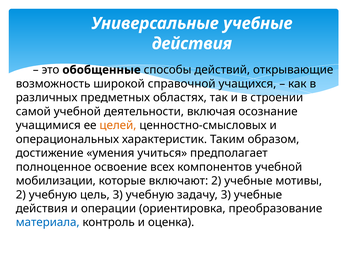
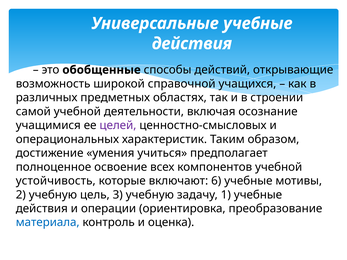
целей colour: orange -> purple
мобилизации: мобилизации -> устойчивость
включают 2: 2 -> 6
задачу 3: 3 -> 1
